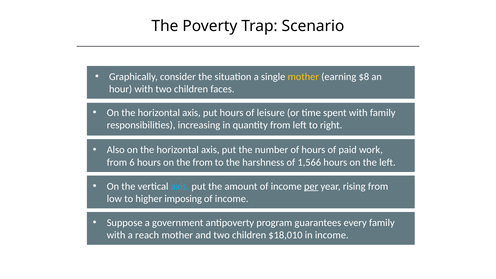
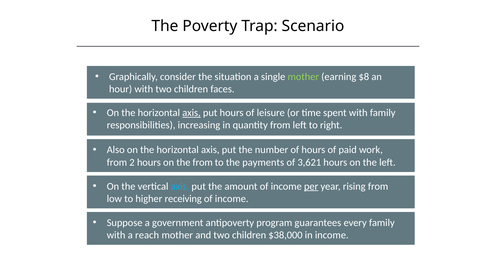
mother at (303, 77) colour: yellow -> light green
axis at (191, 113) underline: none -> present
6: 6 -> 2
harshness: harshness -> payments
1,566: 1,566 -> 3,621
imposing: imposing -> receiving
$18,010: $18,010 -> $38,000
